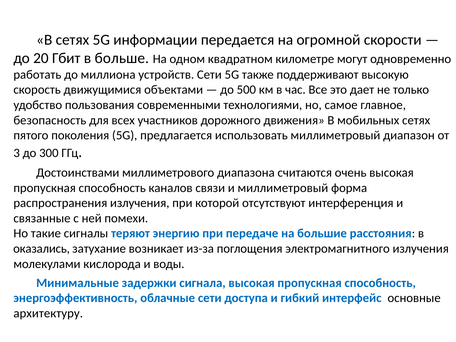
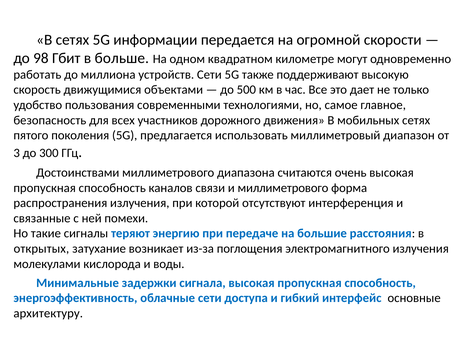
20: 20 -> 98
и миллиметровый: миллиметровый -> миллиметрового
оказались: оказались -> открытых
